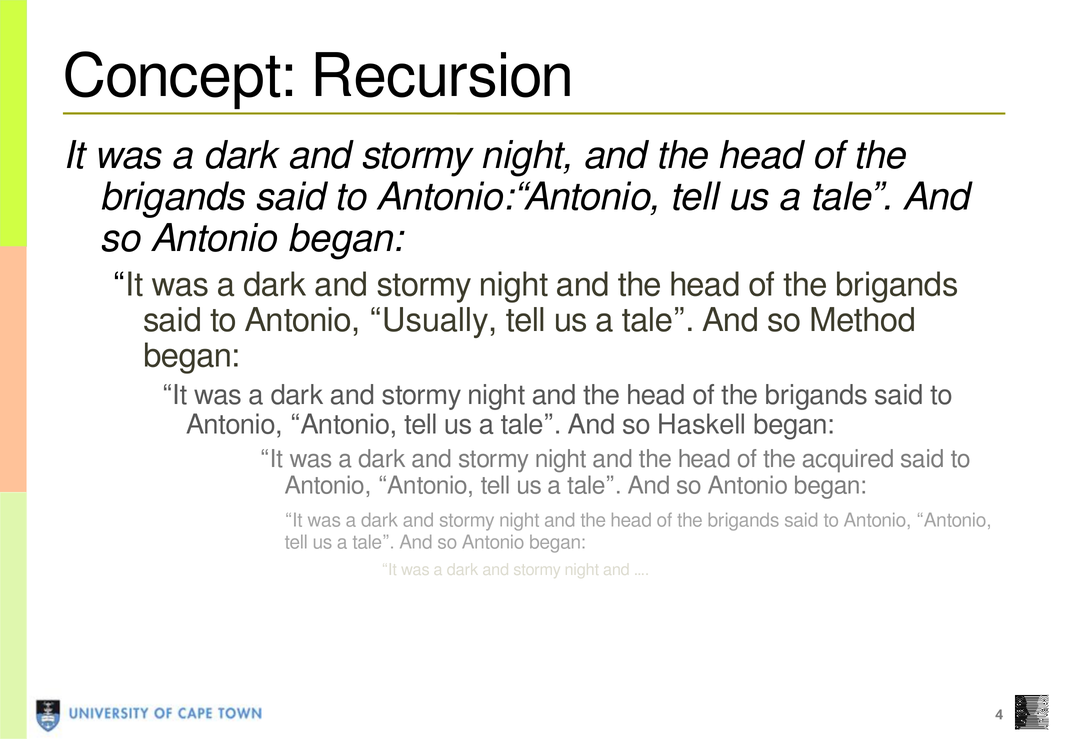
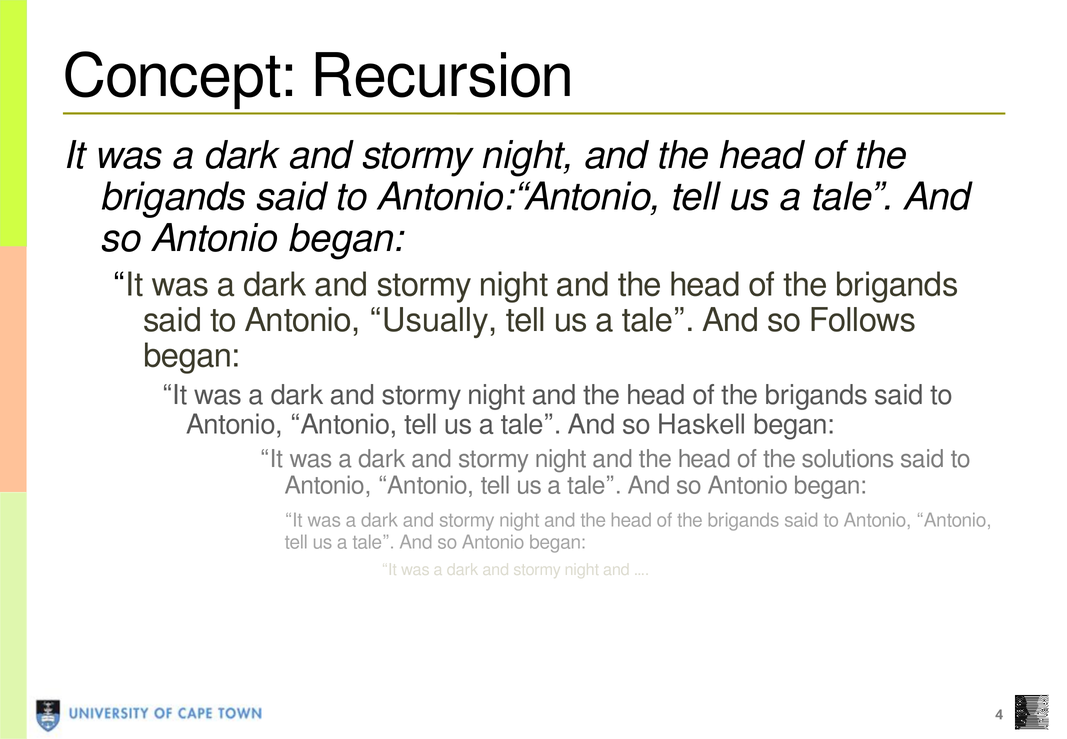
Method: Method -> Follows
acquired: acquired -> solutions
